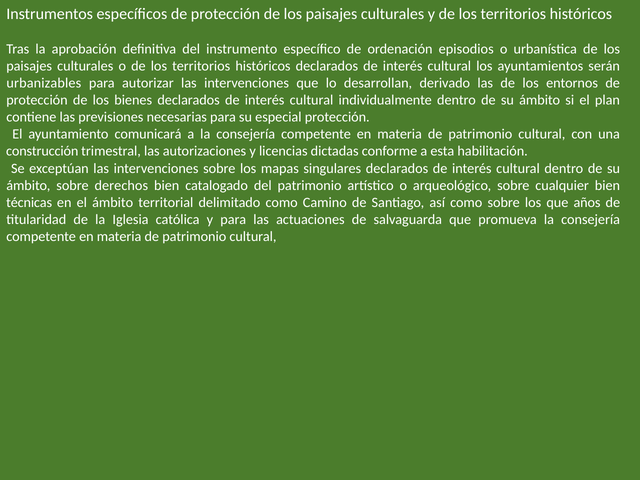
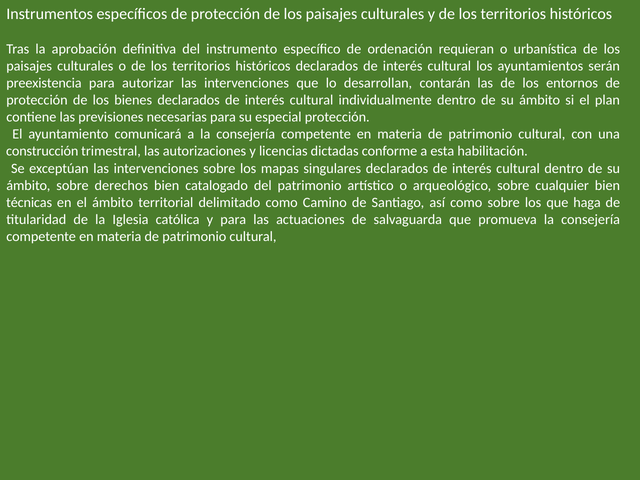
episodios: episodios -> requieran
urbanizables: urbanizables -> preexistencia
derivado: derivado -> contarán
años: años -> haga
